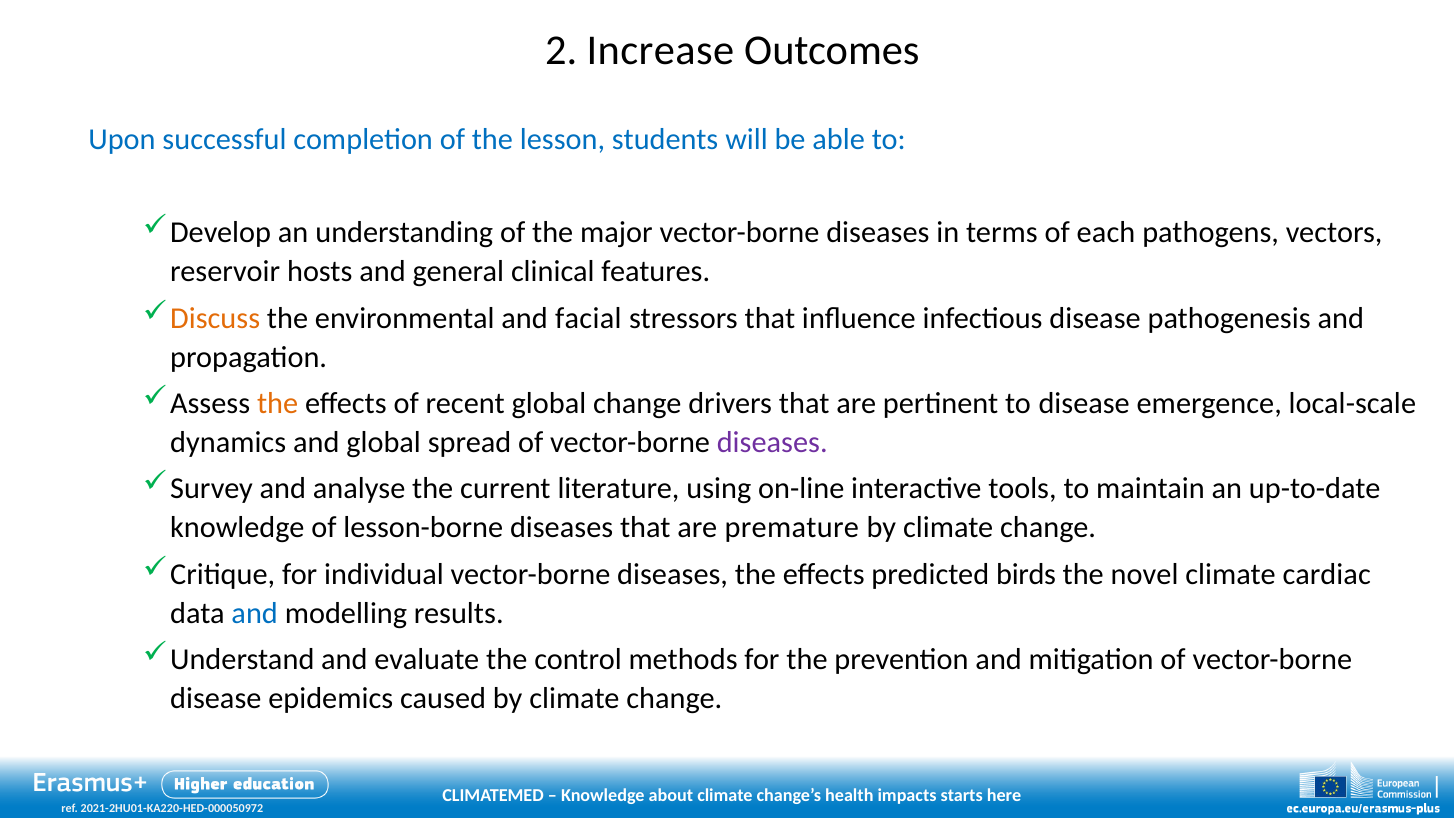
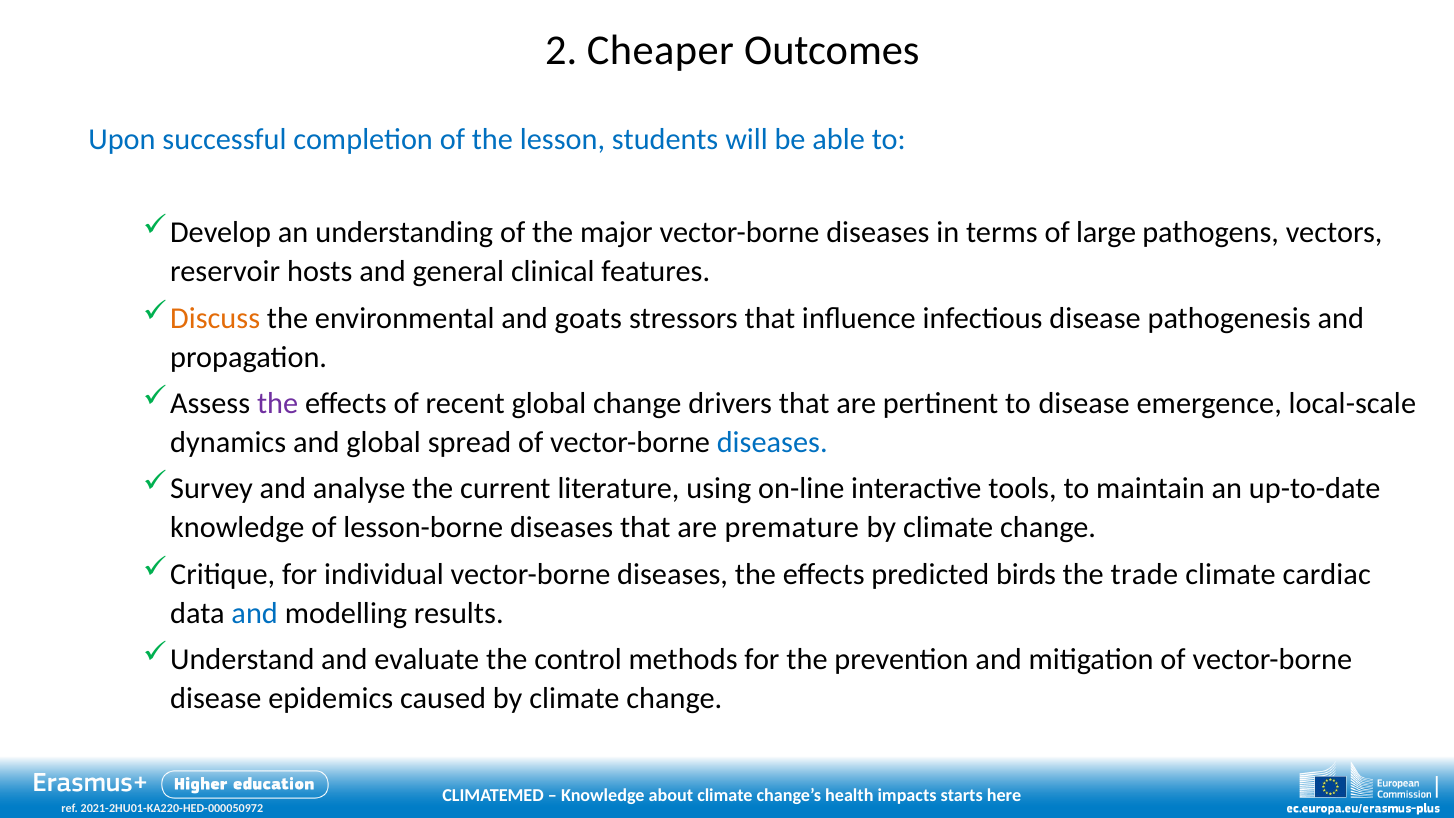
Increase: Increase -> Cheaper
each: each -> large
facial: facial -> goats
the at (278, 403) colour: orange -> purple
diseases at (772, 442) colour: purple -> blue
novel: novel -> trade
